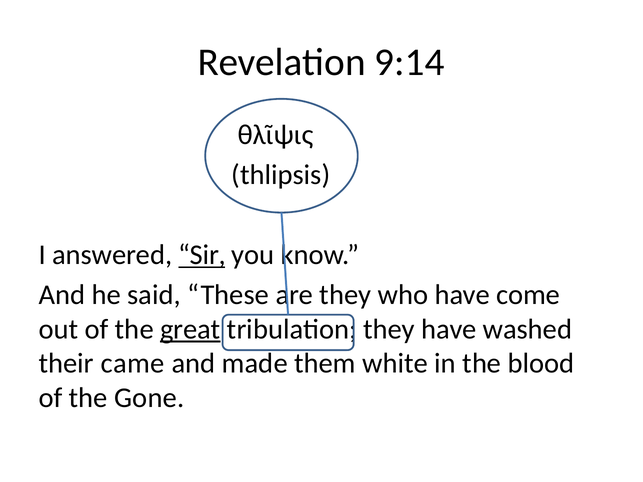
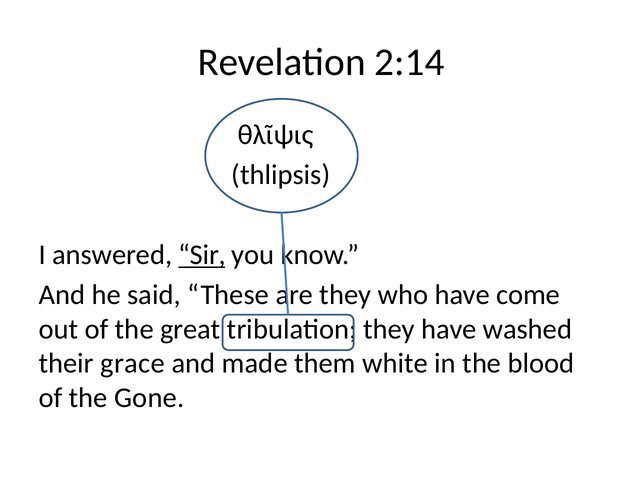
9:14: 9:14 -> 2:14
great underline: present -> none
came: came -> grace
